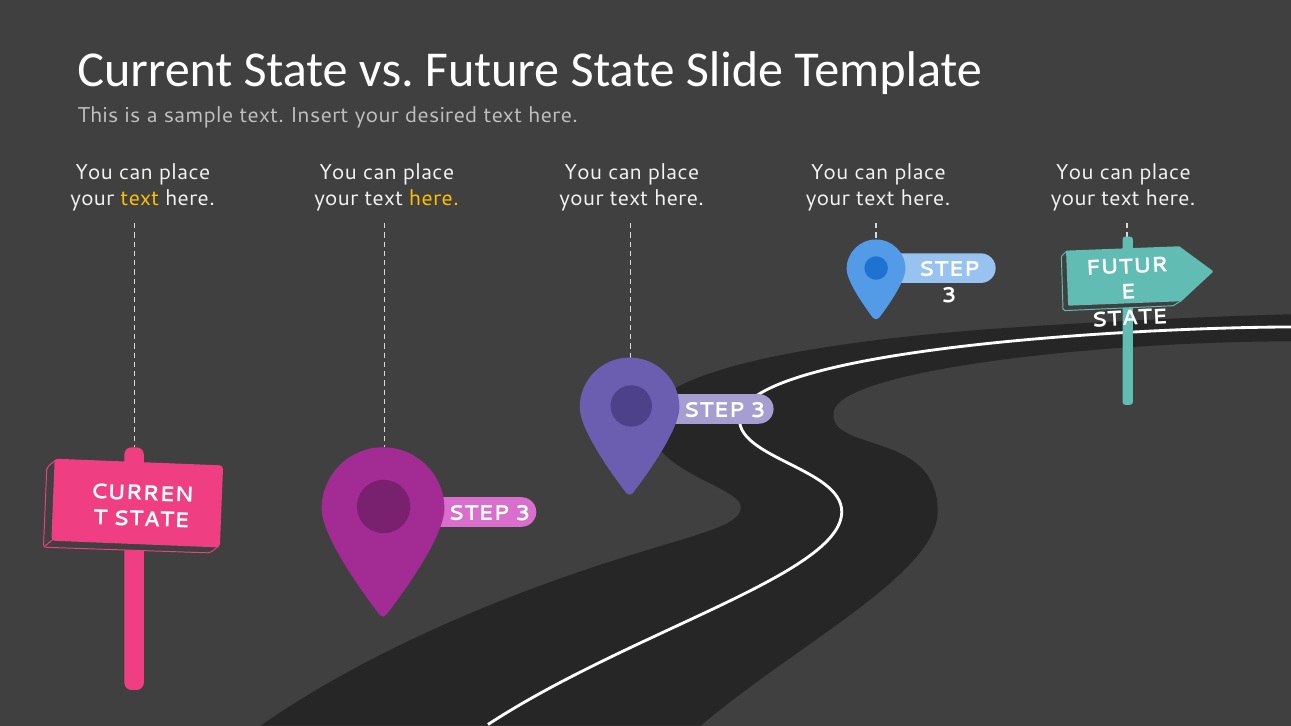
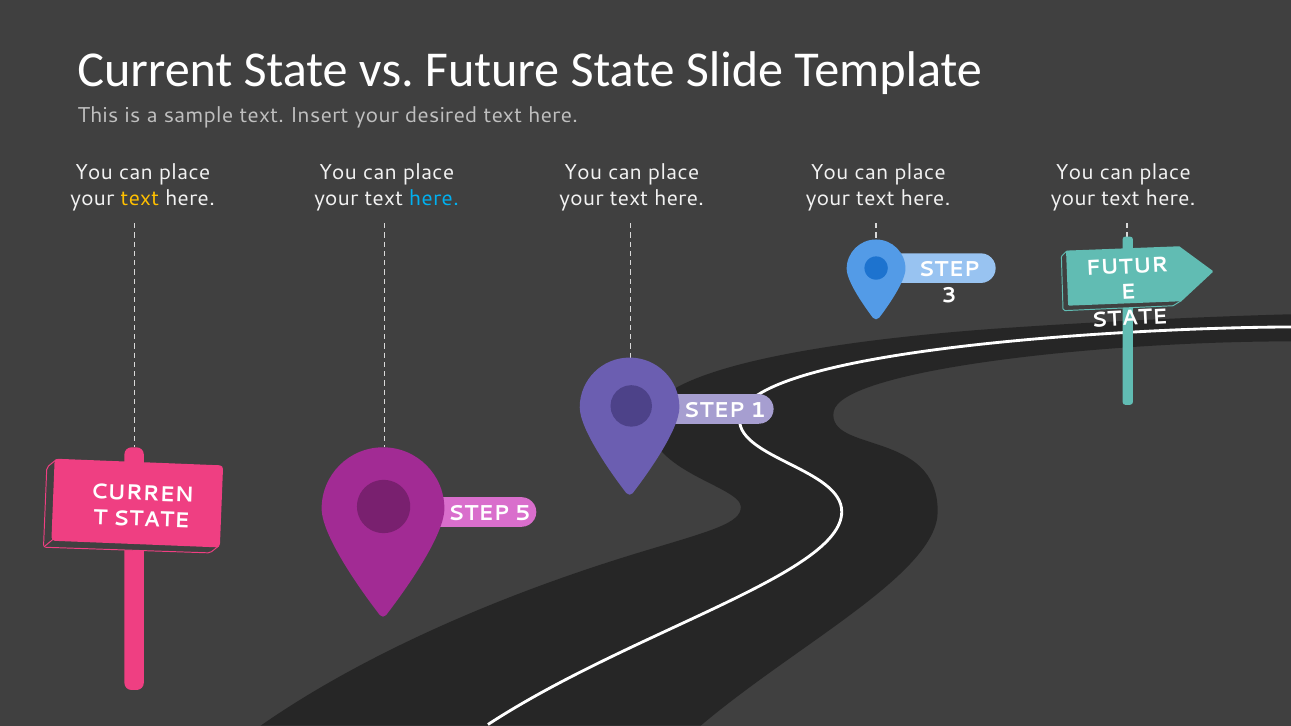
here at (434, 198) colour: yellow -> light blue
3 at (758, 411): 3 -> 1
3 at (523, 514): 3 -> 5
